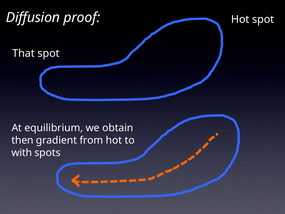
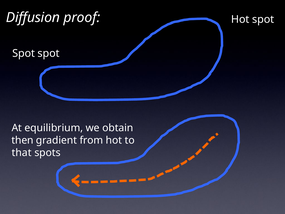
That at (24, 53): That -> Spot
with: with -> that
